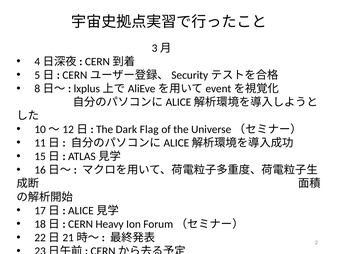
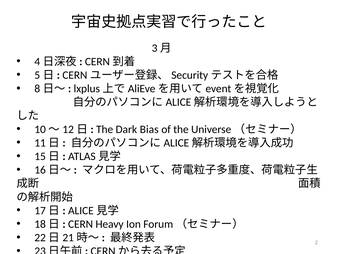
Flag: Flag -> Bias
